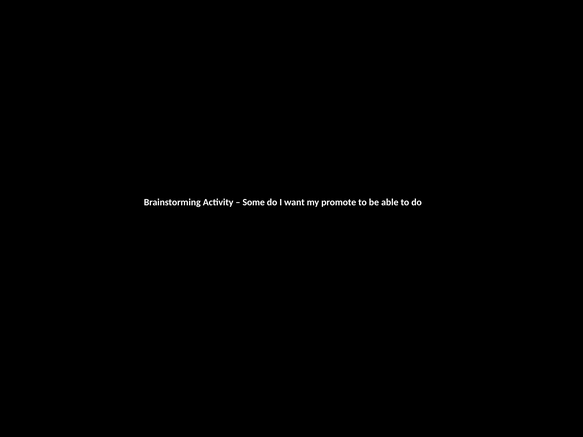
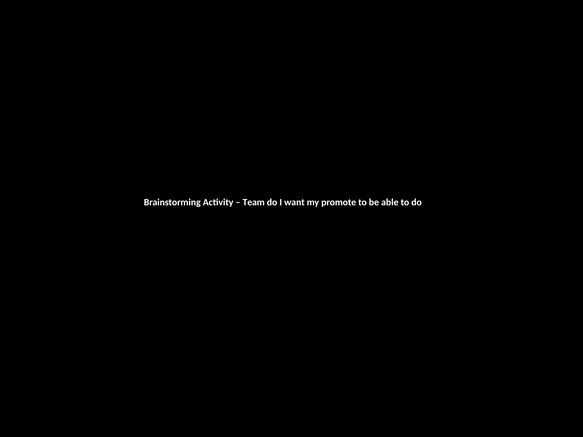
Some: Some -> Team
